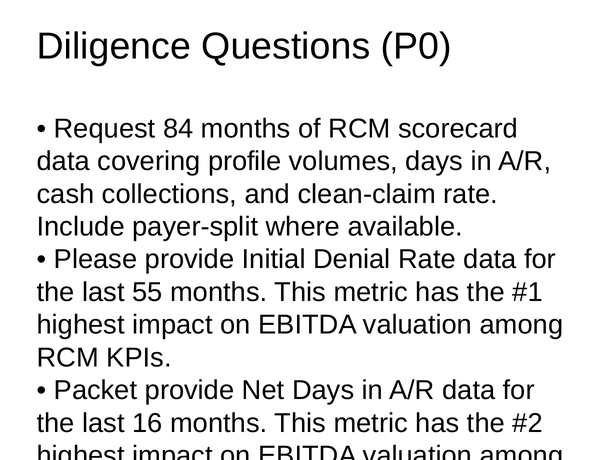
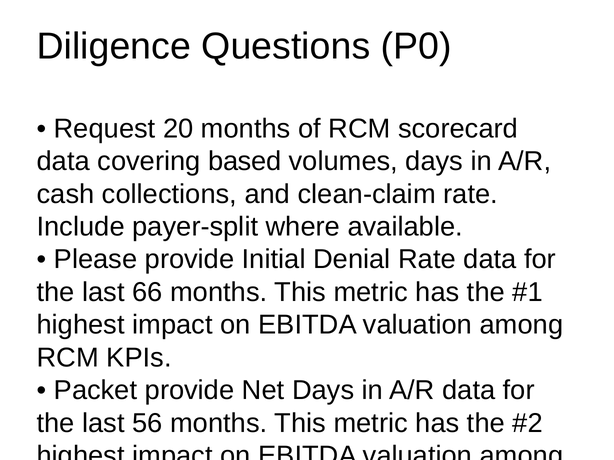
84: 84 -> 20
profile: profile -> based
55: 55 -> 66
16: 16 -> 56
